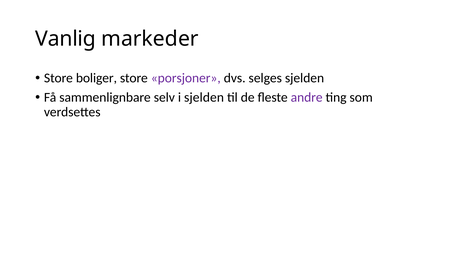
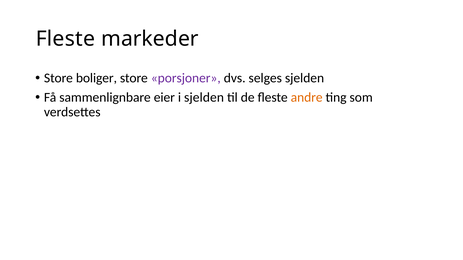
Vanlig at (66, 39): Vanlig -> Fleste
selv: selv -> eier
andre colour: purple -> orange
